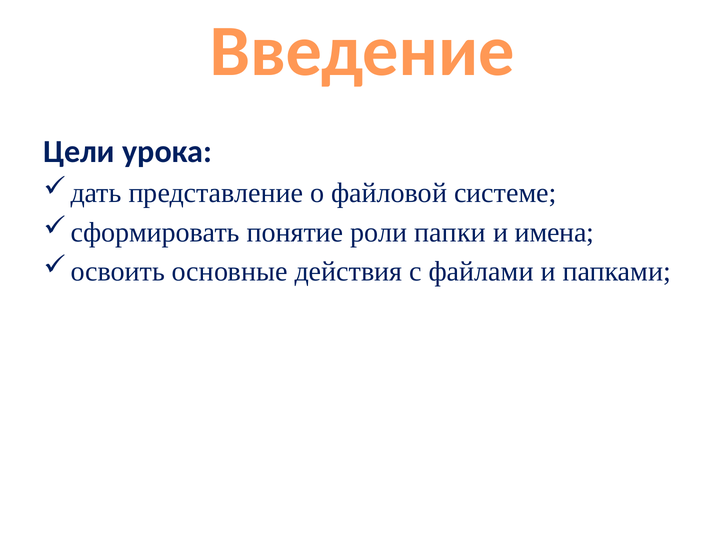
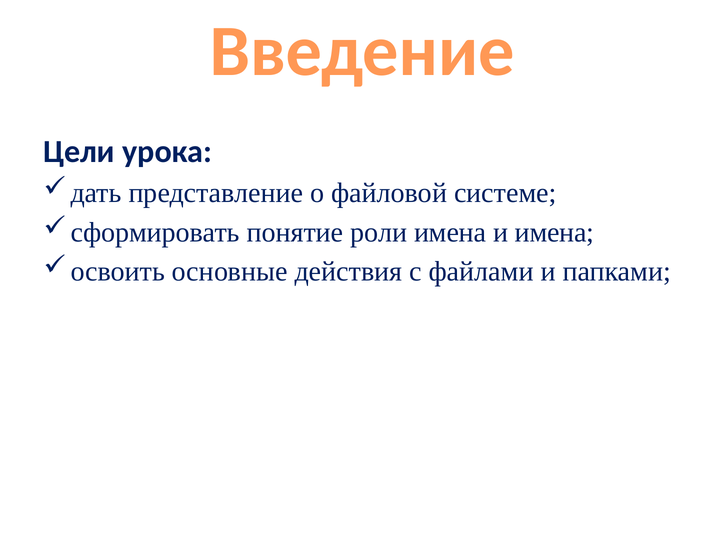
роли папки: папки -> имена
